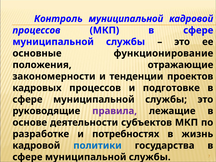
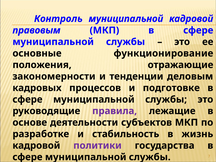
процессов at (36, 30): процессов -> правовым
проектов: проектов -> деловым
потребностях: потребностях -> стабильность
политики colour: blue -> purple
